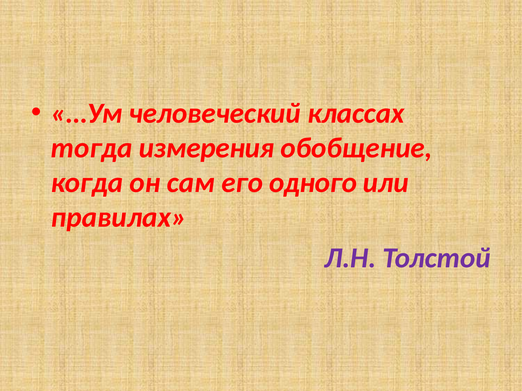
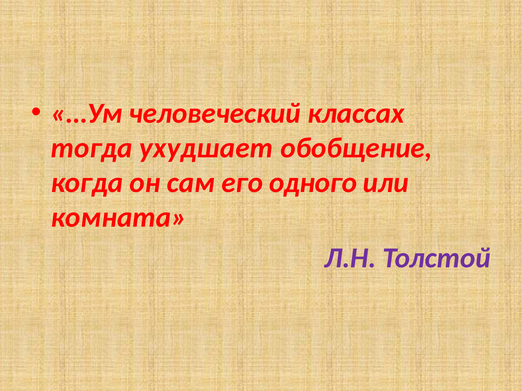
измерения: измерения -> ухудшает
правилах: правилах -> комната
